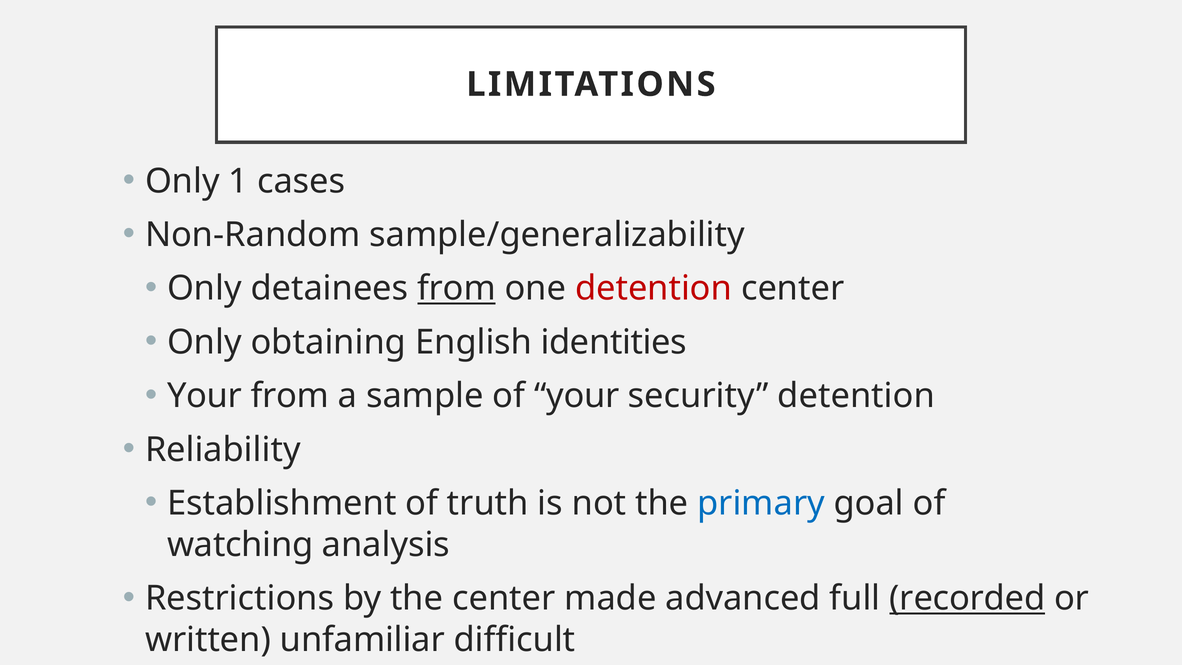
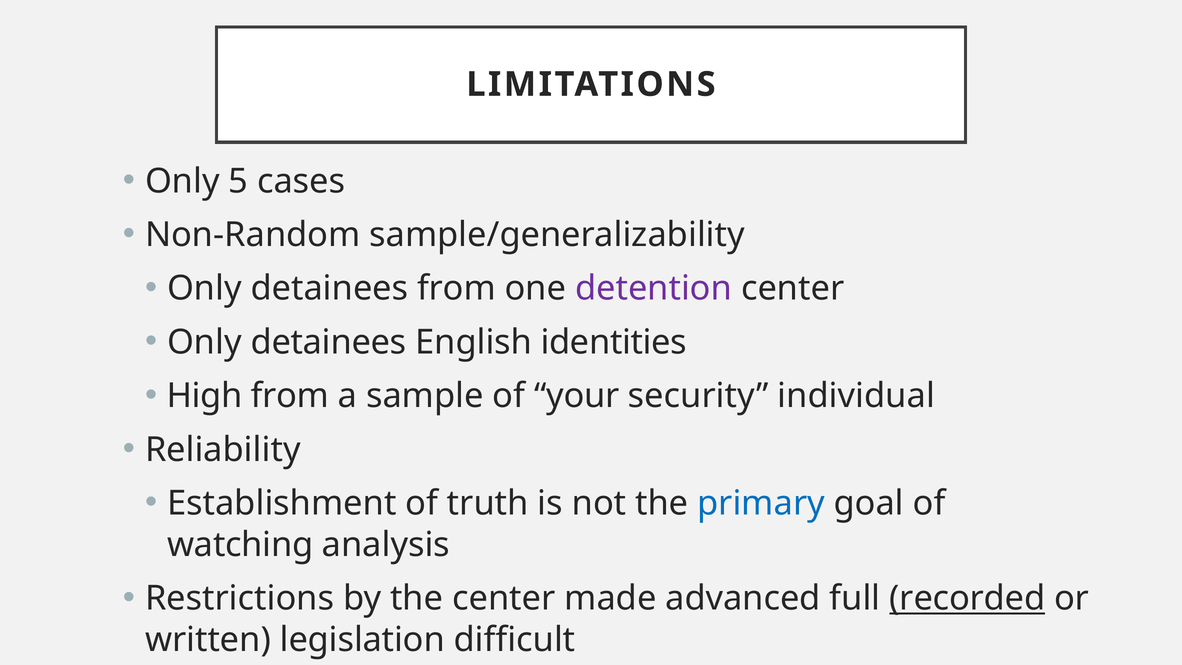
1: 1 -> 5
from at (457, 289) underline: present -> none
detention at (654, 289) colour: red -> purple
obtaining at (328, 342): obtaining -> detainees
Your at (205, 396): Your -> High
security detention: detention -> individual
unfamiliar: unfamiliar -> legislation
